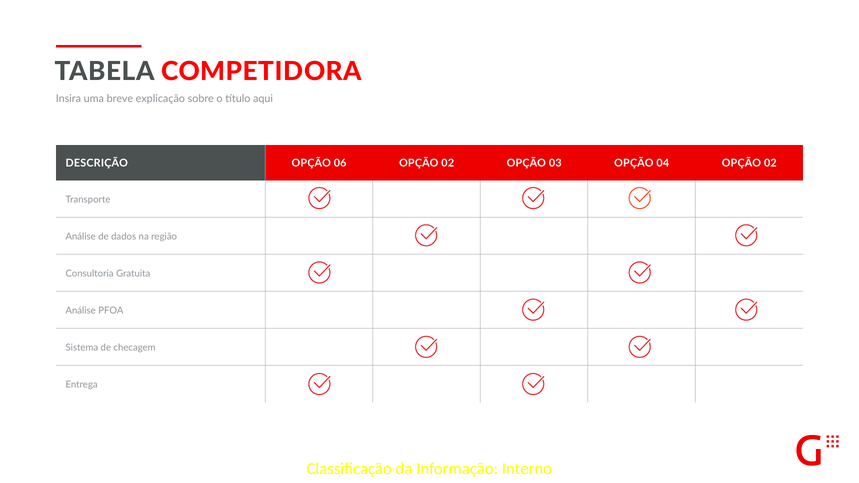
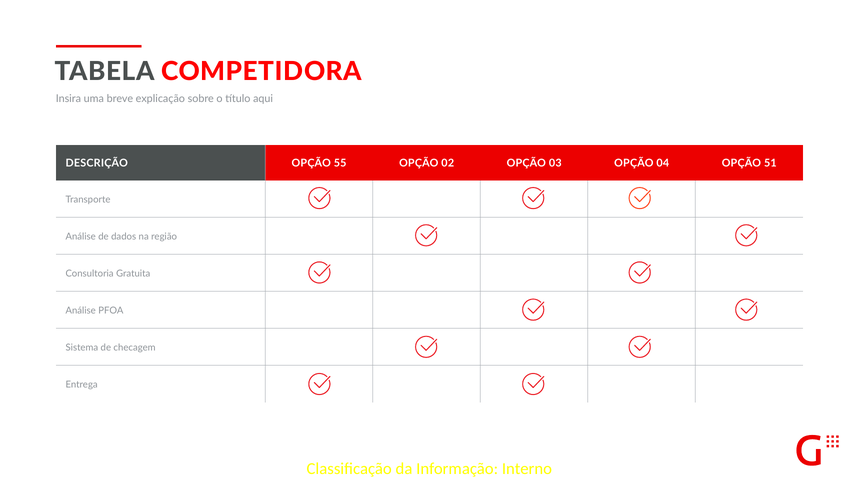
06: 06 -> 55
04 OPÇÃO 02: 02 -> 51
